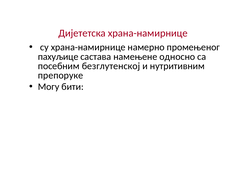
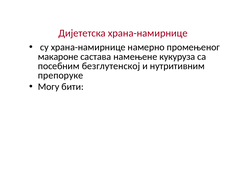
пахуљице: пахуљице -> макароне
односно: односно -> кукуруза
